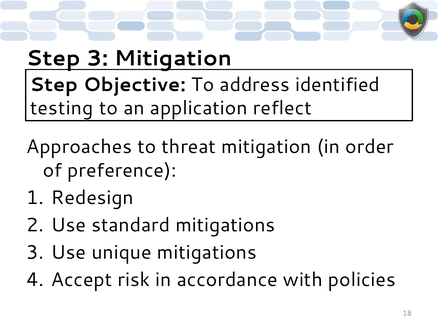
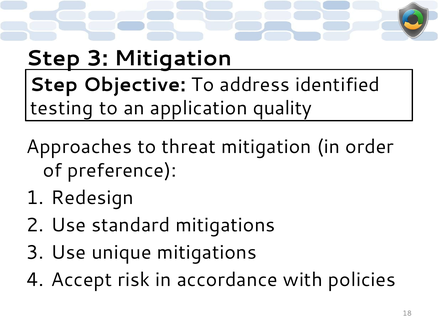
reflect: reflect -> quality
